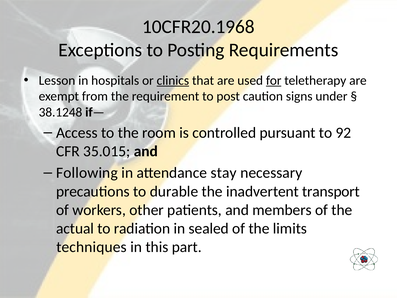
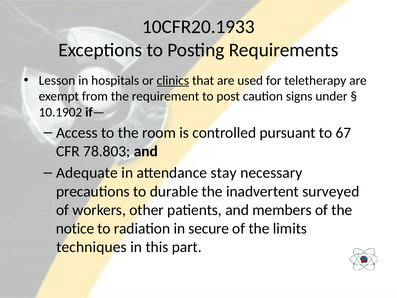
10CFR20.1968: 10CFR20.1968 -> 10CFR20.1933
for underline: present -> none
38.1248: 38.1248 -> 10.1902
92: 92 -> 67
35.015: 35.015 -> 78.803
Following: Following -> Adequate
transport: transport -> surveyed
actual: actual -> notice
sealed: sealed -> secure
